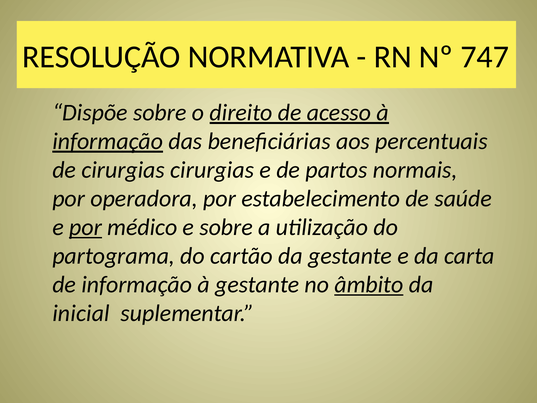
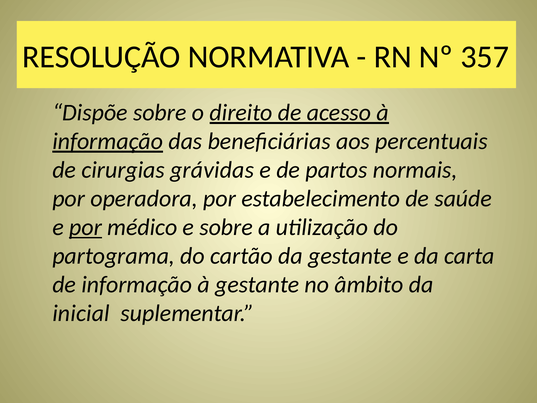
747: 747 -> 357
cirurgias cirurgias: cirurgias -> grávidas
âmbito underline: present -> none
